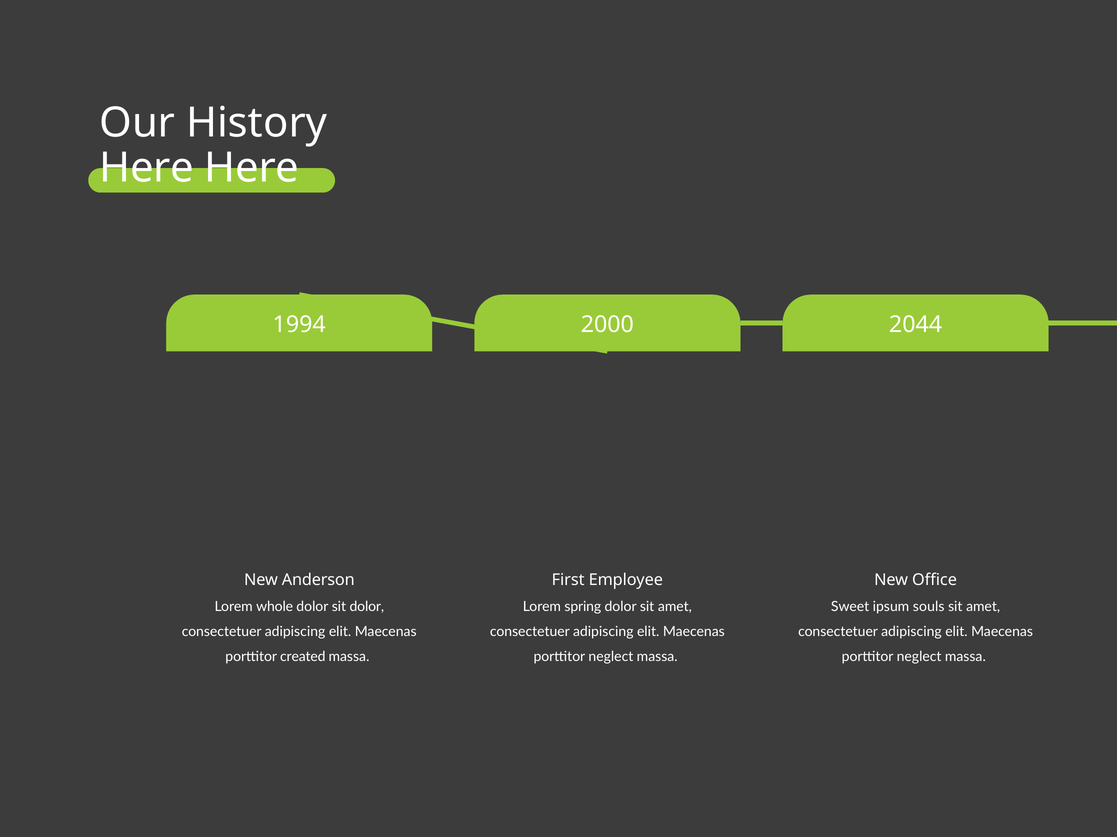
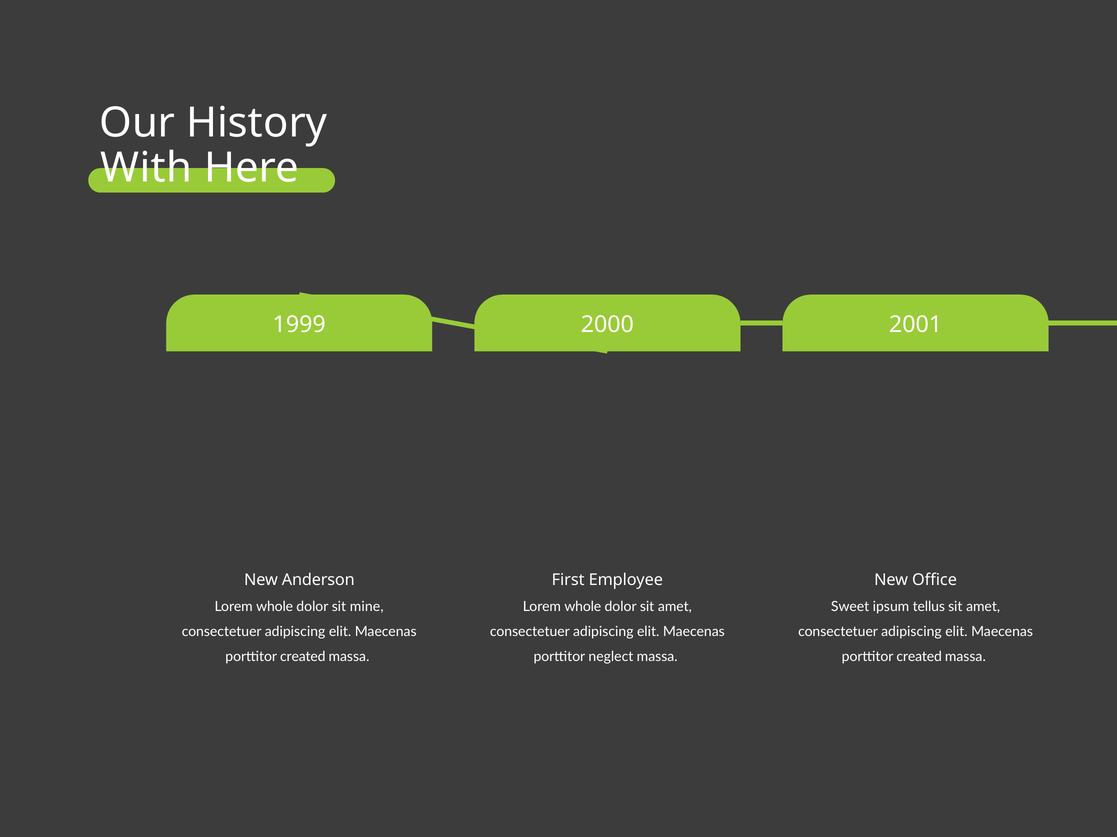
Here at (147, 168): Here -> With
1994: 1994 -> 1999
2044: 2044 -> 2001
sit dolor: dolor -> mine
spring at (583, 607): spring -> whole
souls: souls -> tellus
neglect at (919, 657): neglect -> created
